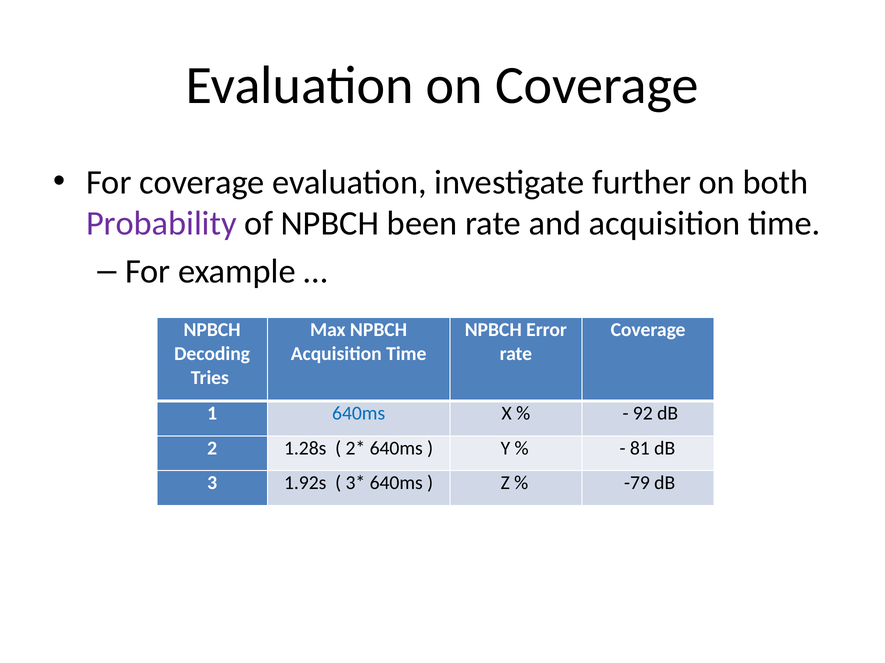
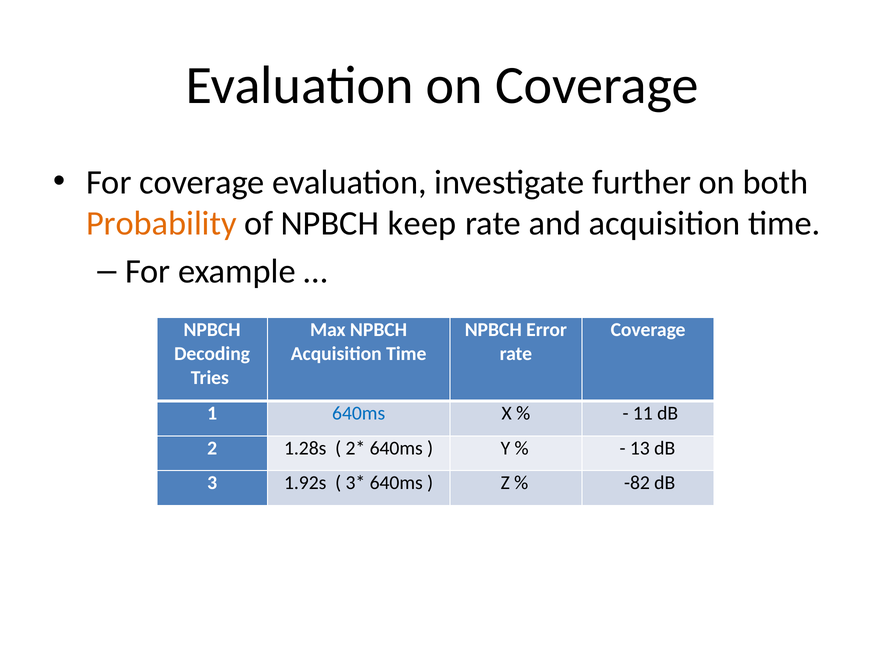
Probability colour: purple -> orange
been: been -> keep
92: 92 -> 11
81: 81 -> 13
-79: -79 -> -82
